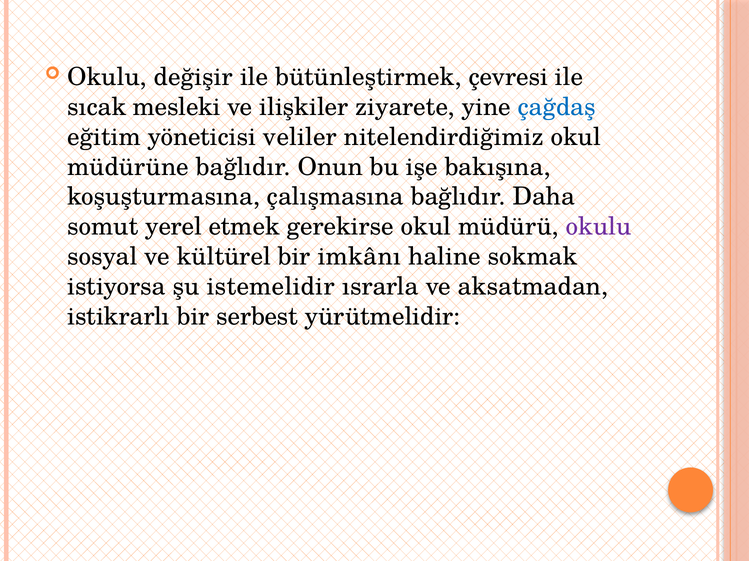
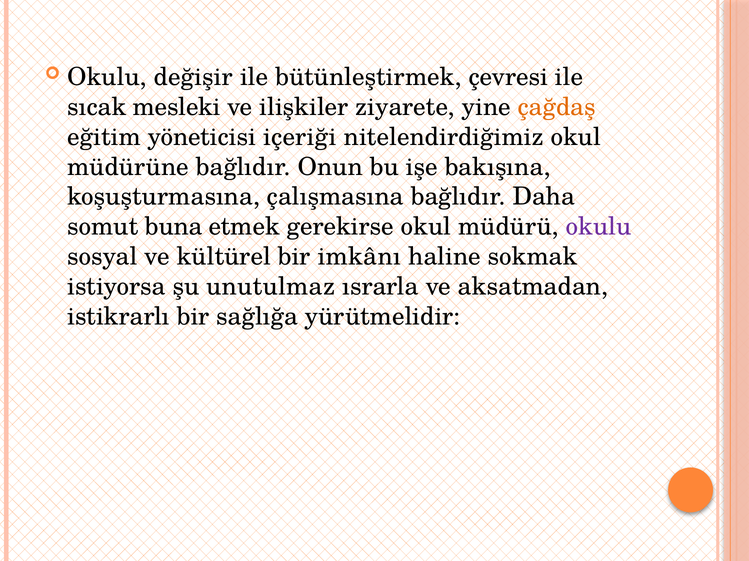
çağdaş colour: blue -> orange
veliler: veliler -> içeriği
yerel: yerel -> buna
istemelidir: istemelidir -> unutulmaz
serbest: serbest -> sağlığa
